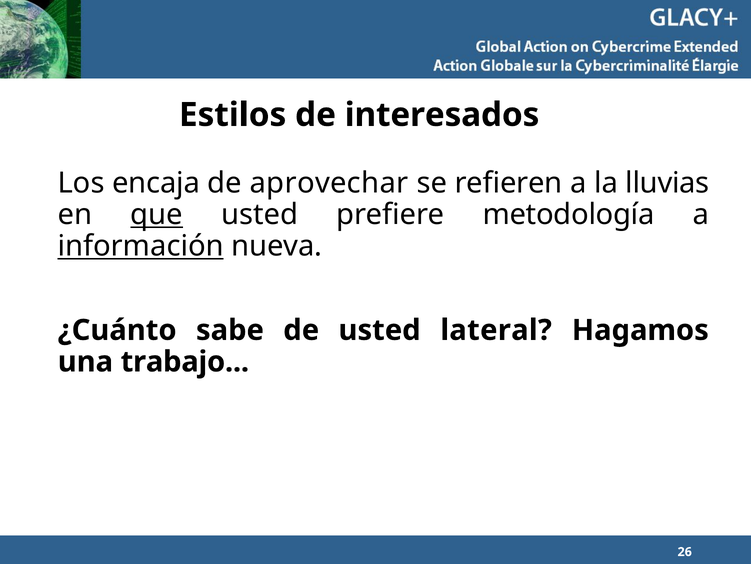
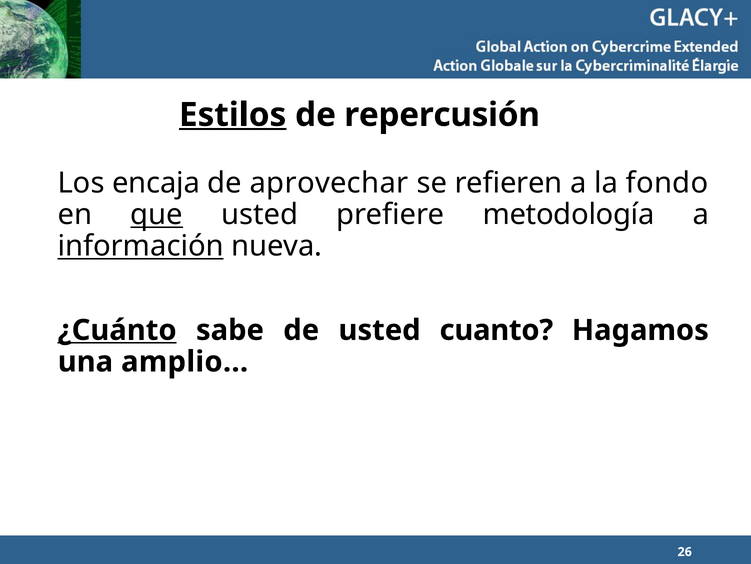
Estilos underline: none -> present
interesados: interesados -> repercusión
lluvias: lluvias -> fondo
¿Cuánto underline: none -> present
lateral: lateral -> cuanto
trabajo: trabajo -> amplio
